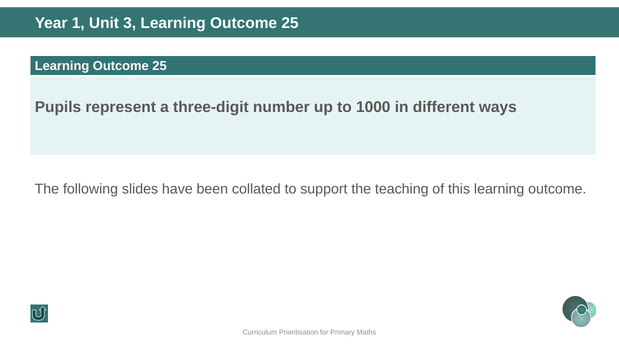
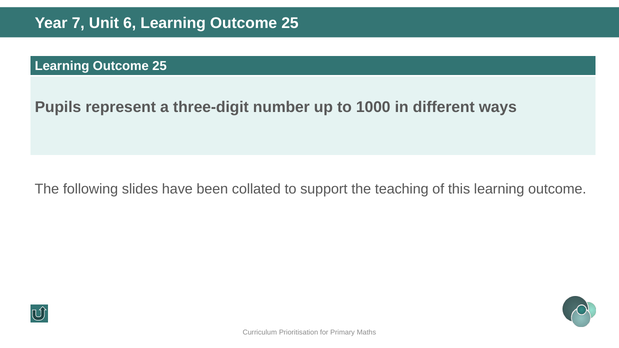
1: 1 -> 7
3: 3 -> 6
